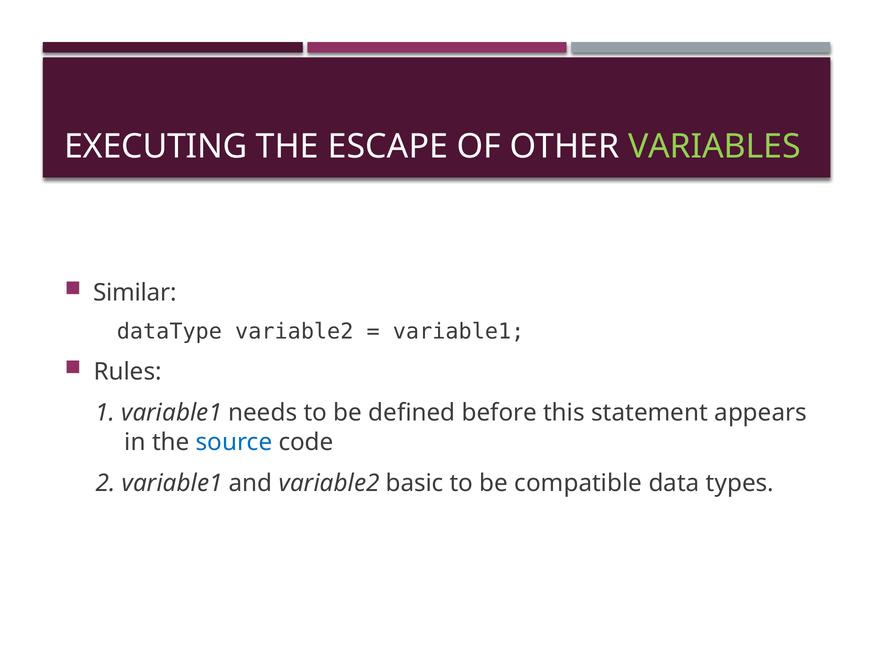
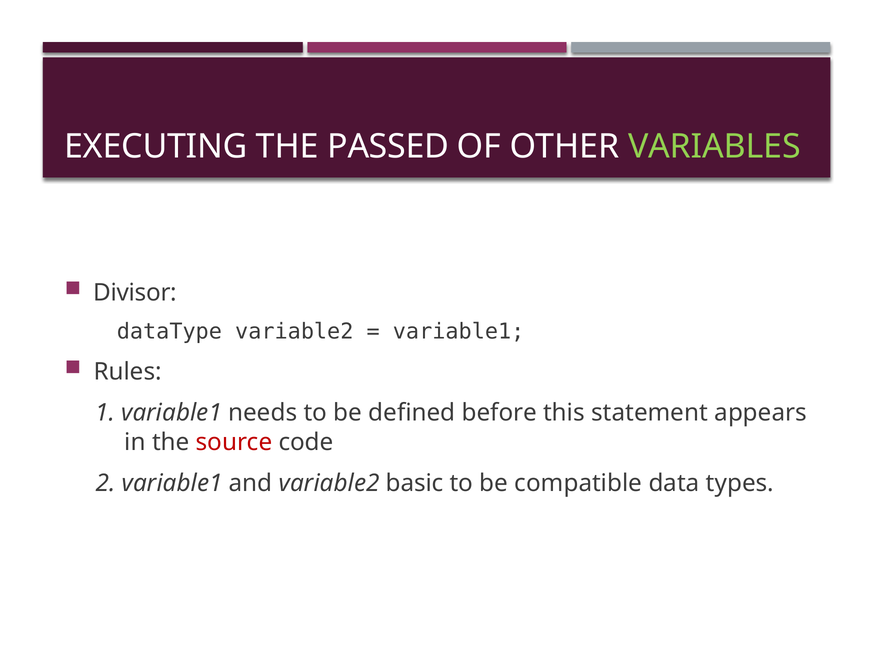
ESCAPE: ESCAPE -> PASSED
Similar: Similar -> Divisor
source colour: blue -> red
